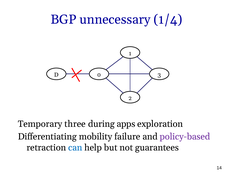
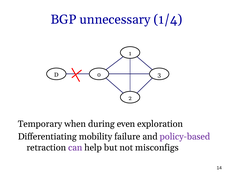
three: three -> when
apps: apps -> even
can colour: blue -> purple
guarantees: guarantees -> misconfigs
